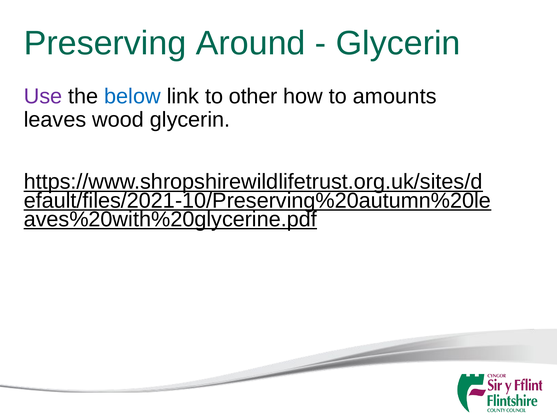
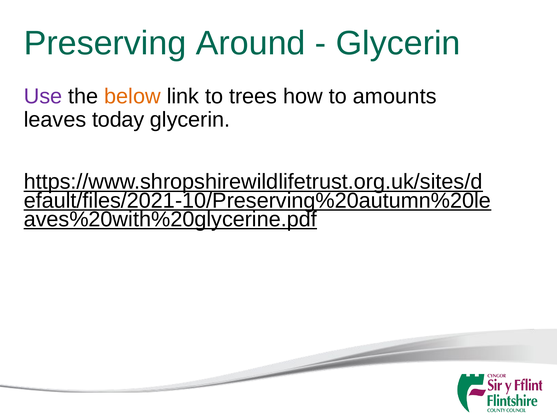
below colour: blue -> orange
other: other -> trees
wood: wood -> today
